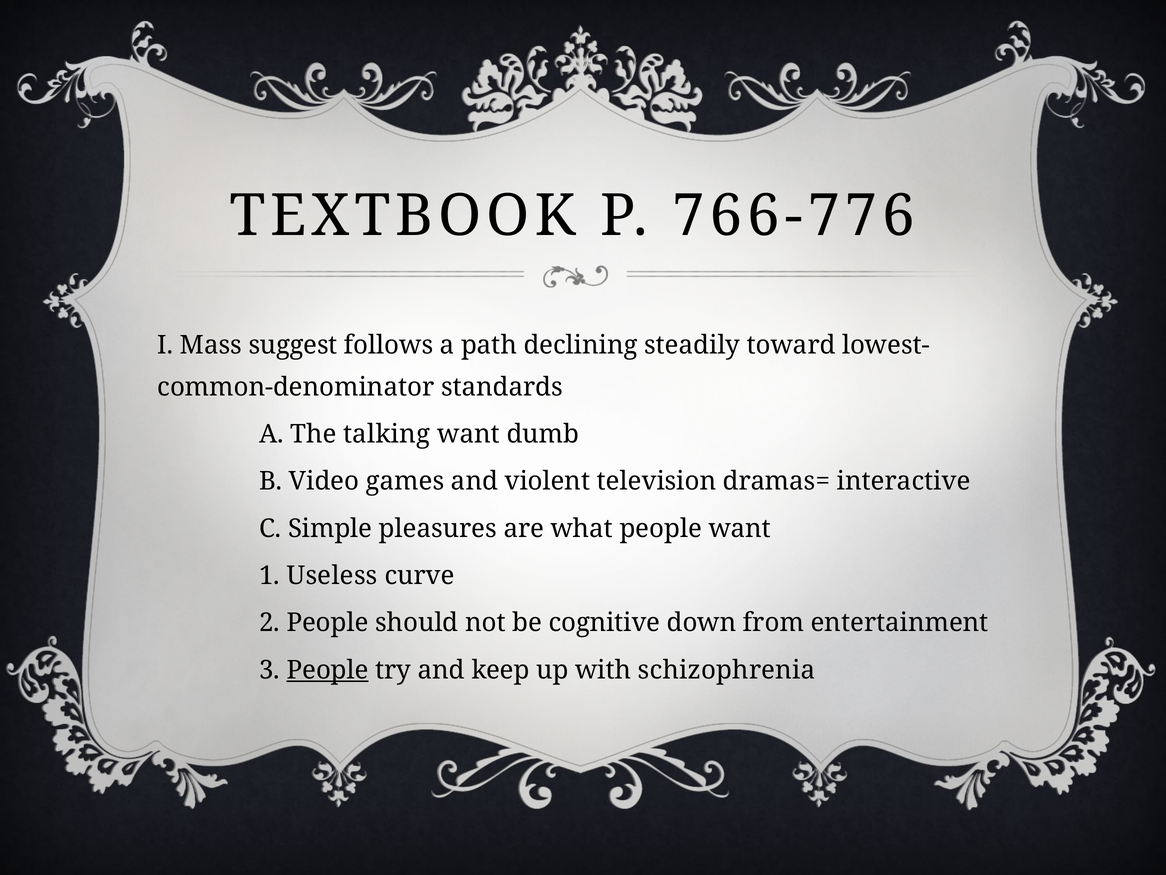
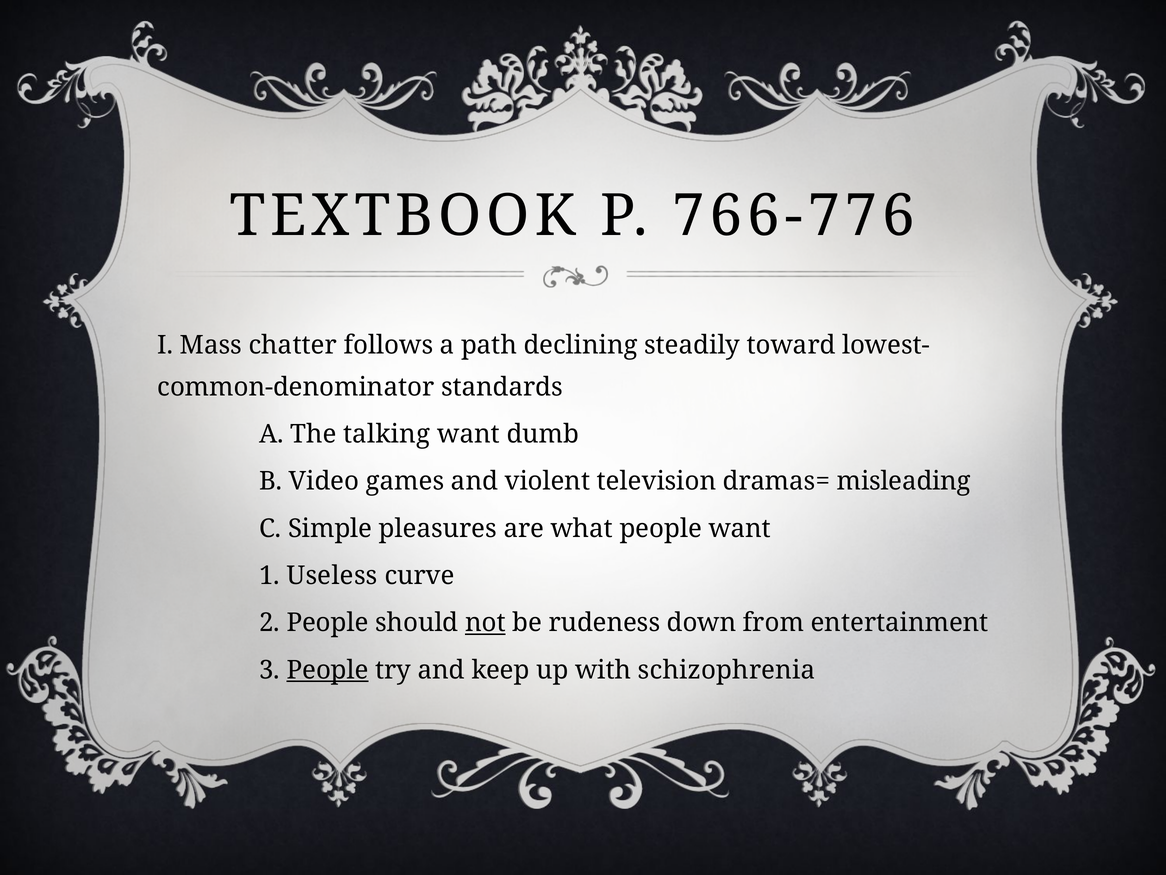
suggest: suggest -> chatter
interactive: interactive -> misleading
not underline: none -> present
cognitive: cognitive -> rudeness
